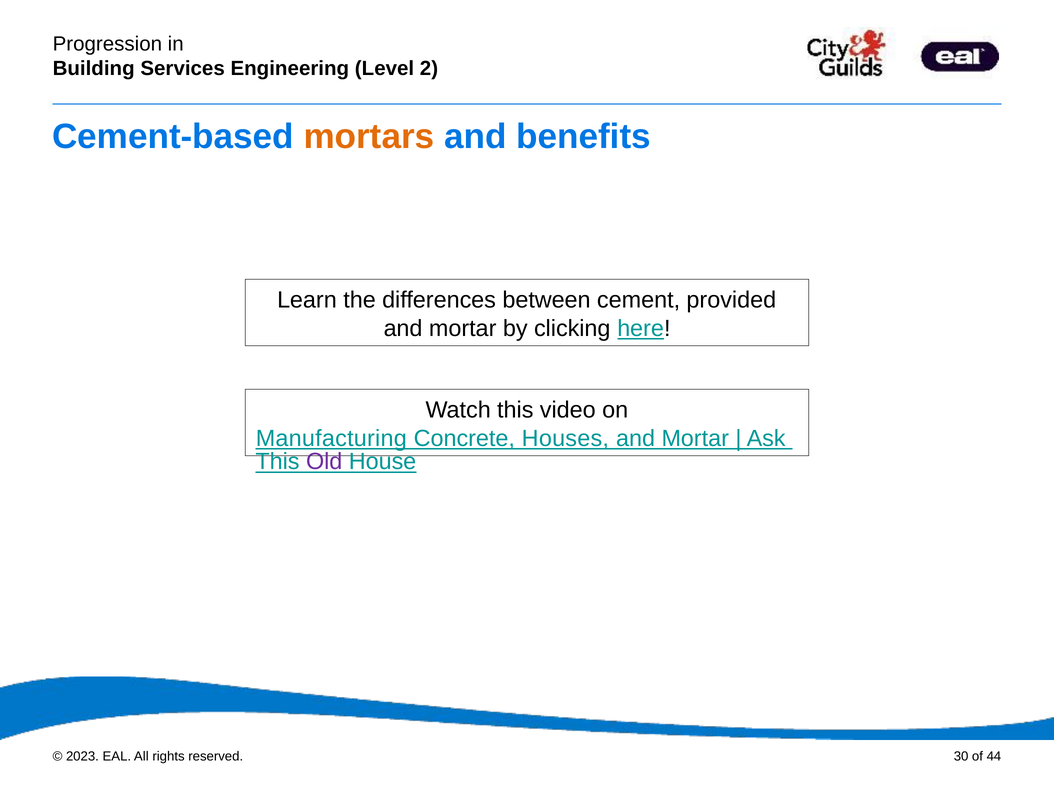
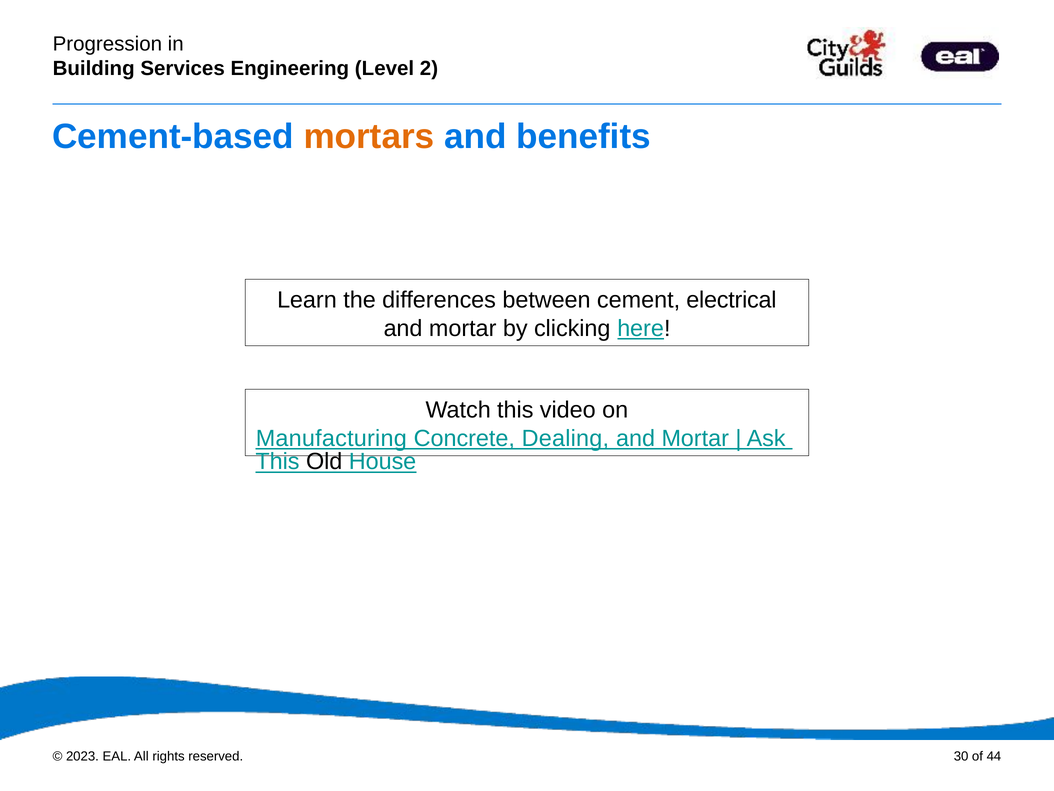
provided: provided -> electrical
Houses: Houses -> Dealing
Old colour: purple -> black
